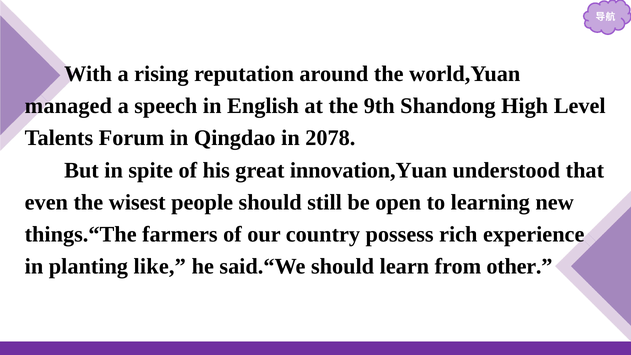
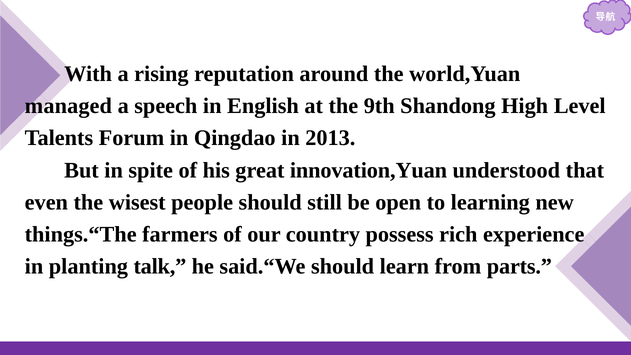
2078: 2078 -> 2013
like: like -> talk
other: other -> parts
